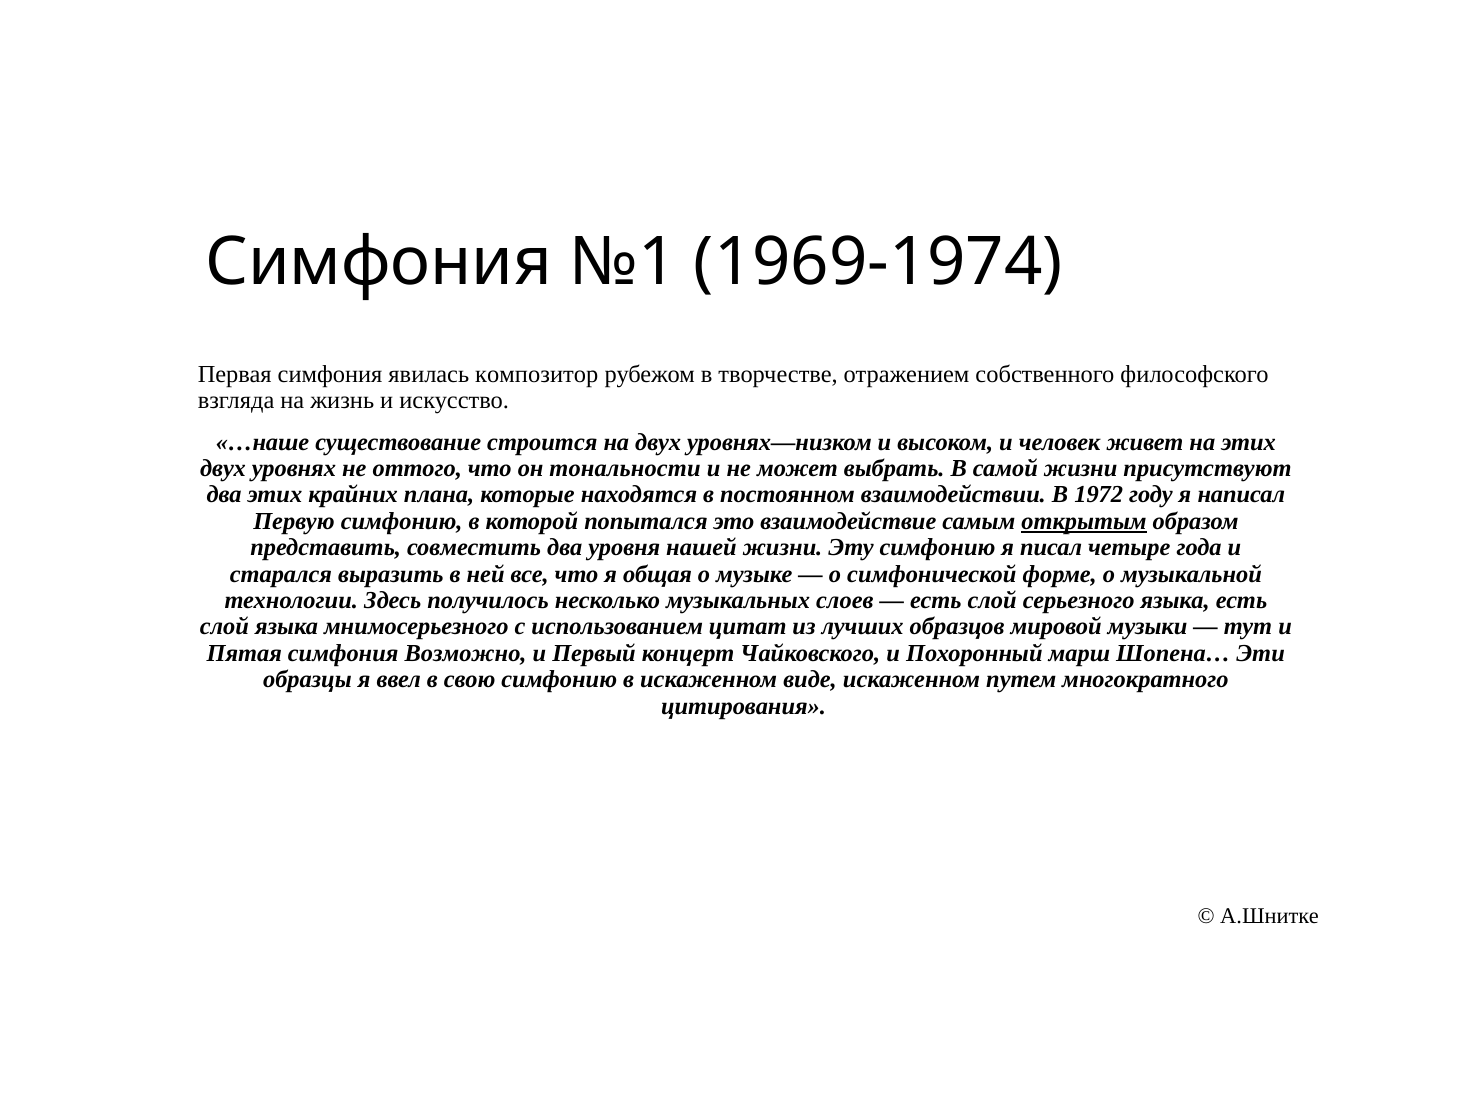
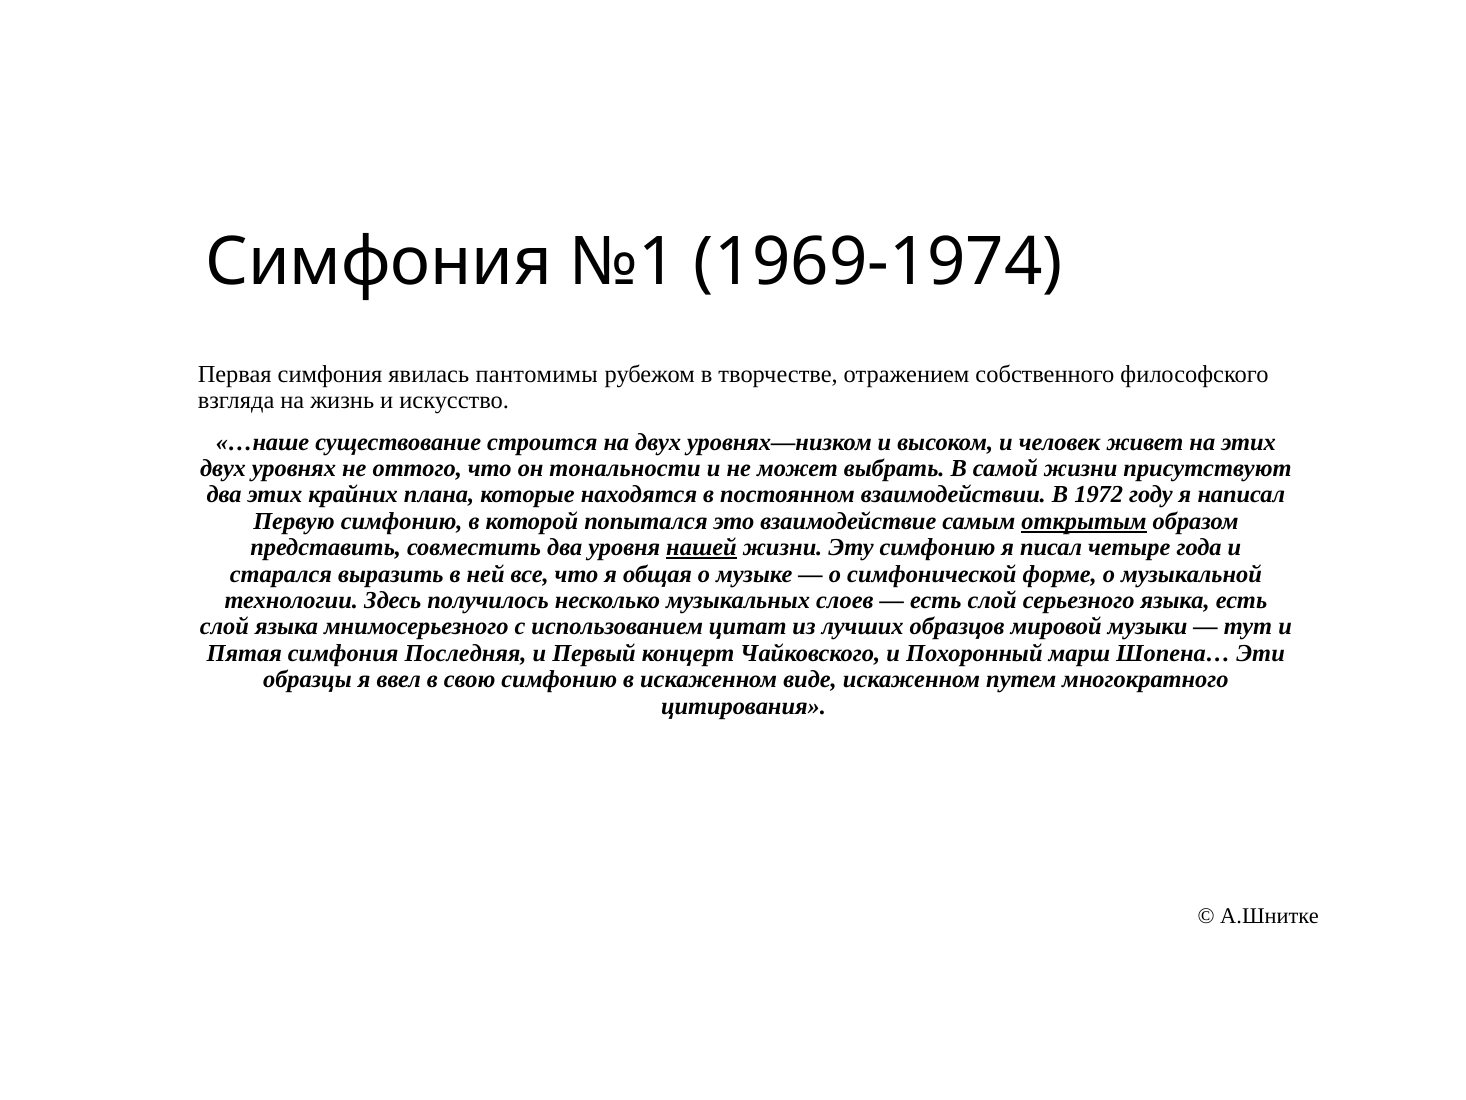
композитор: композитор -> пантомимы
нашей underline: none -> present
Возможно: Возможно -> Последняя
